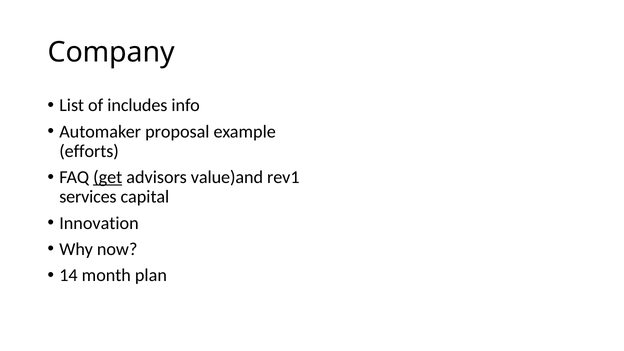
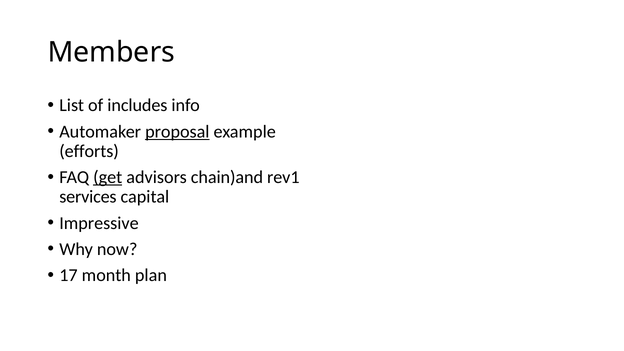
Company: Company -> Members
proposal underline: none -> present
value)and: value)and -> chain)and
Innovation: Innovation -> Impressive
14: 14 -> 17
